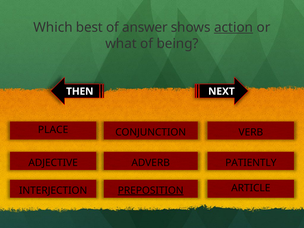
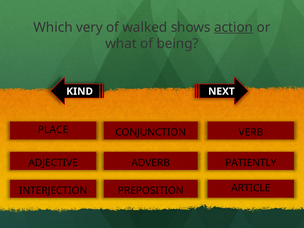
best: best -> very
answer: answer -> walked
THEN: THEN -> KIND
PREPOSITION underline: present -> none
